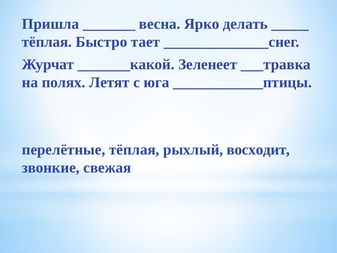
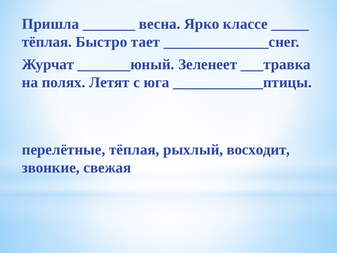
делать: делать -> классе
_______какой: _______какой -> _______юный
